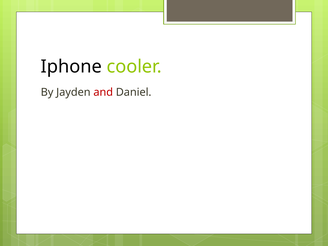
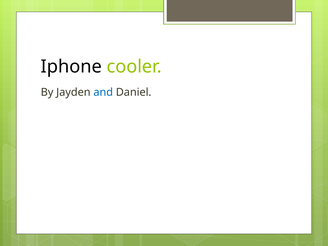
and colour: red -> blue
